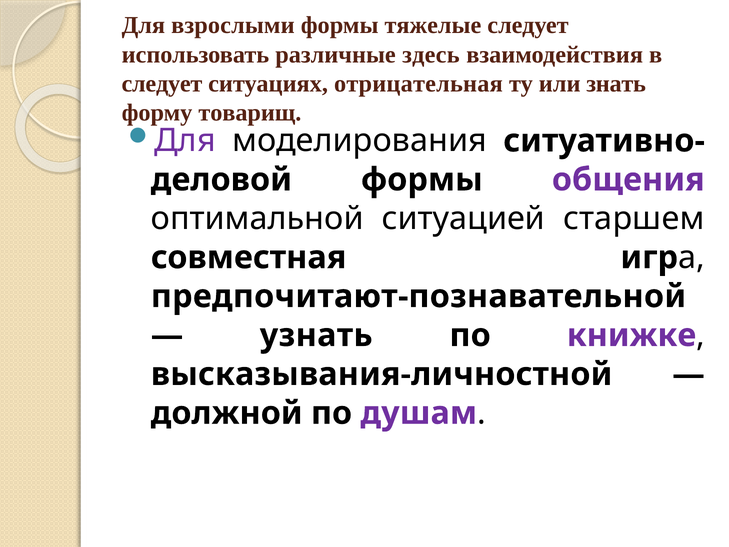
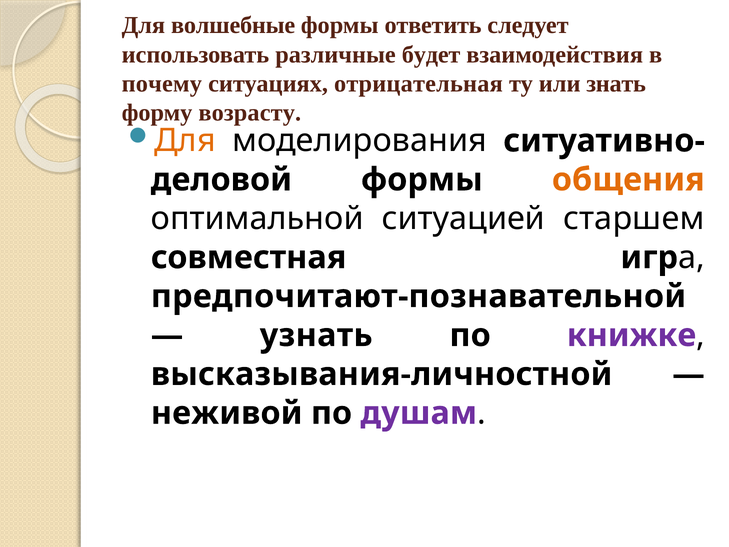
взрослыми: взрослыми -> волшебные
тяжелые: тяжелые -> ответить
здесь: здесь -> будет
следует at (162, 84): следует -> почему
товарищ: товарищ -> возрасту
Для at (185, 141) colour: purple -> orange
общения colour: purple -> orange
должной: должной -> неживой
